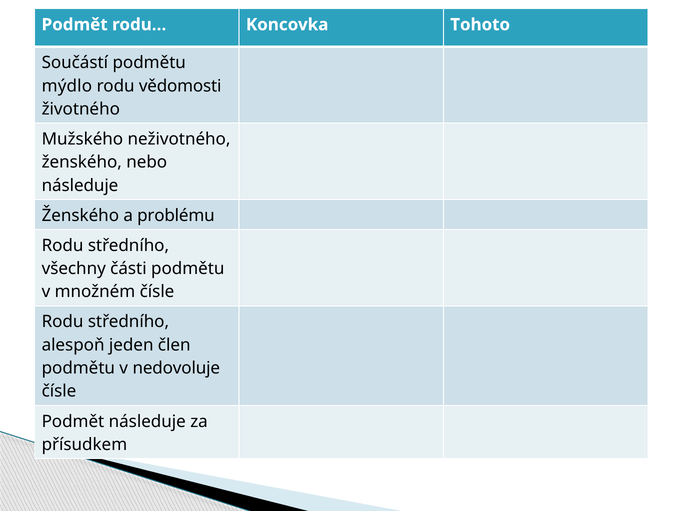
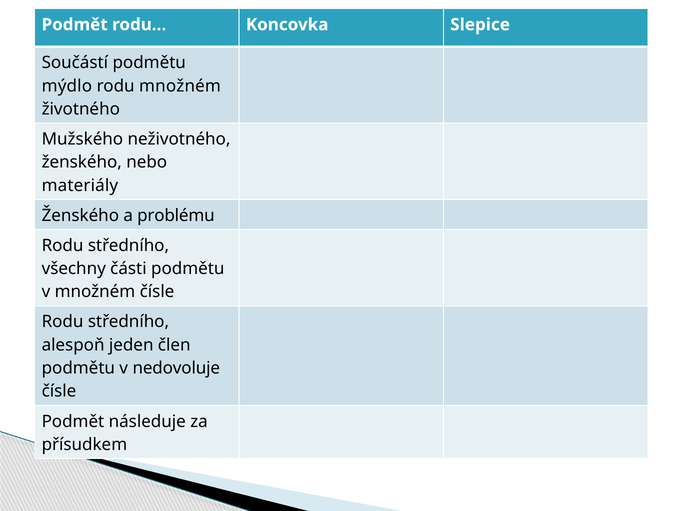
Tohoto: Tohoto -> Slepice
rodu vědomosti: vědomosti -> množném
následuje at (80, 185): následuje -> materiály
